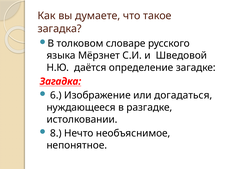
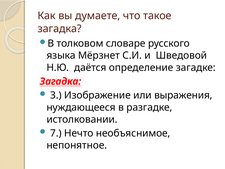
6: 6 -> 3
догадаться: догадаться -> выражения
8: 8 -> 7
